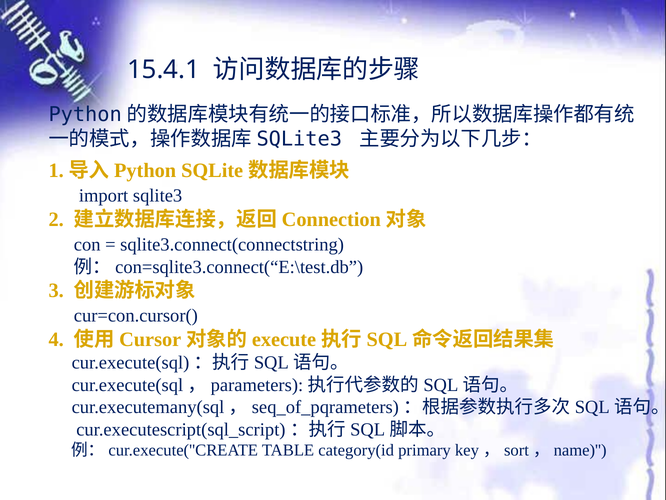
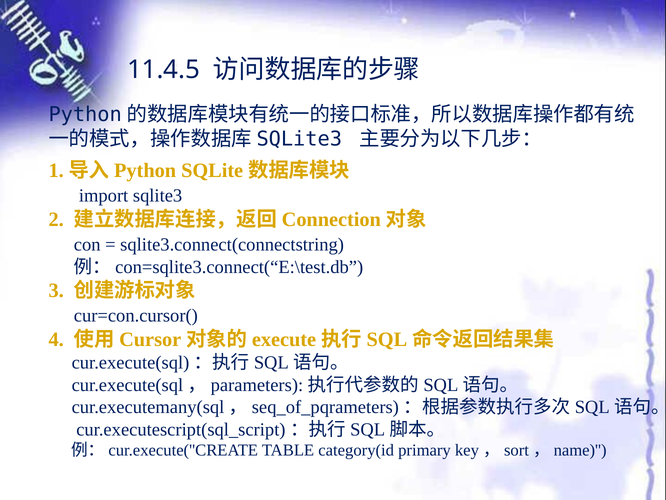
15.4.1: 15.4.1 -> 11.4.5
